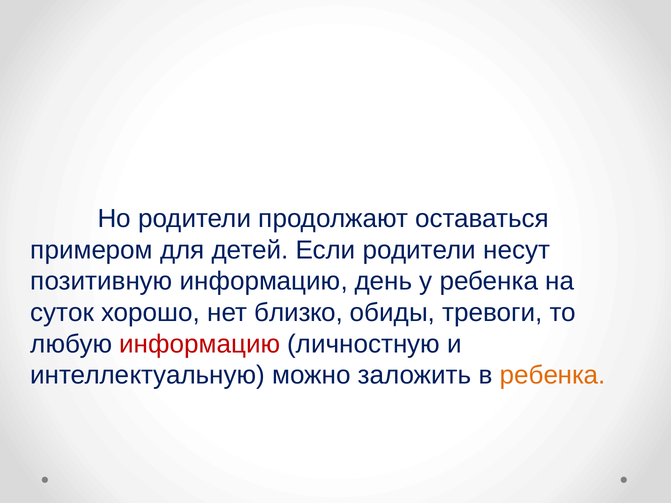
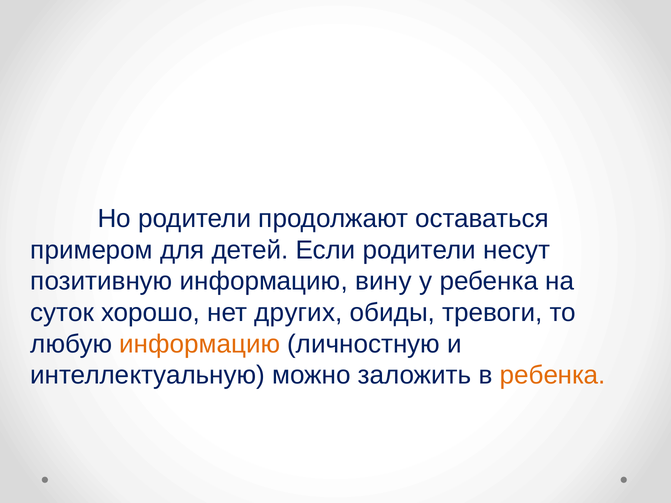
день: день -> вину
близко: близко -> других
информацию at (200, 344) colour: red -> orange
